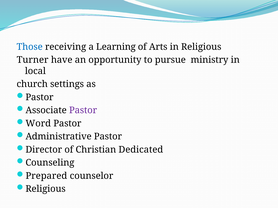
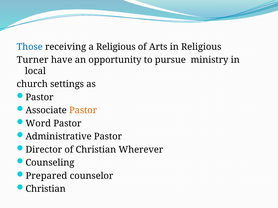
a Learning: Learning -> Religious
Pastor at (83, 111) colour: purple -> orange
Dedicated: Dedicated -> Wherever
Religious at (46, 189): Religious -> Christian
